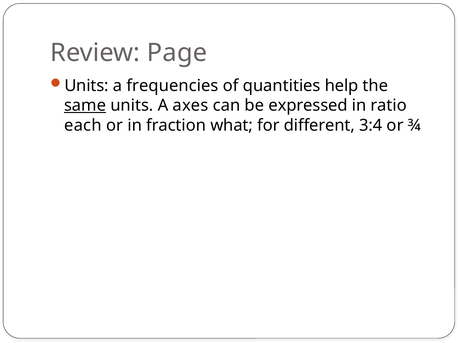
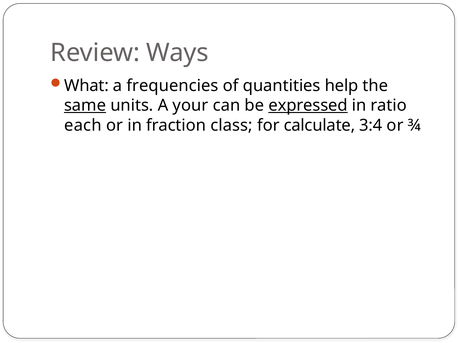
Page: Page -> Ways
Units at (87, 86): Units -> What
axes: axes -> your
expressed underline: none -> present
what: what -> class
different: different -> calculate
